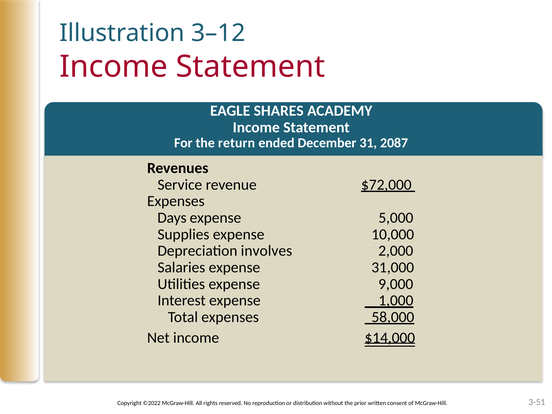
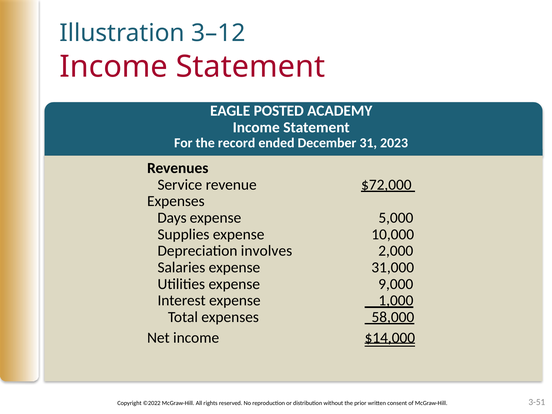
SHARES: SHARES -> POSTED
return: return -> record
2087: 2087 -> 2023
